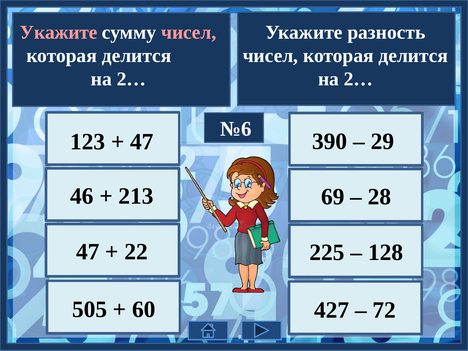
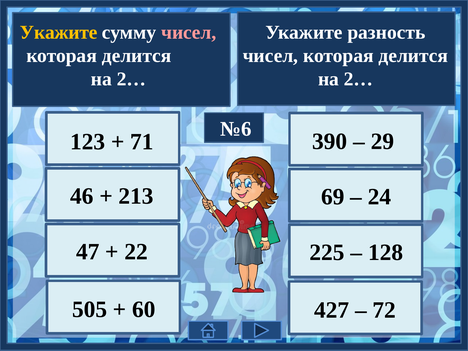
Укажите at (59, 32) colour: pink -> yellow
47 at (142, 142): 47 -> 71
28: 28 -> 24
